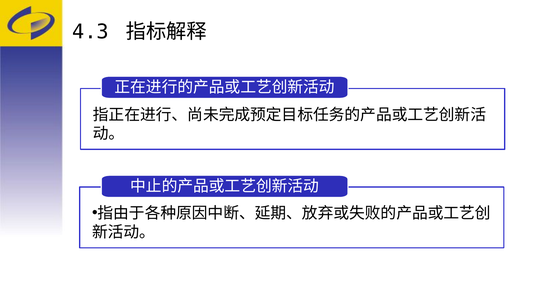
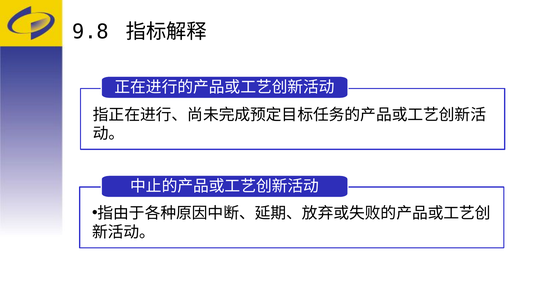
4.3: 4.3 -> 9.8
